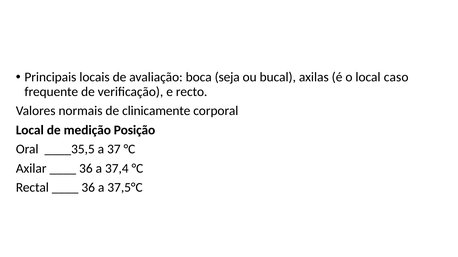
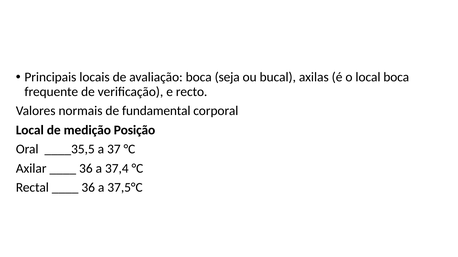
local caso: caso -> boca
clinicamente: clinicamente -> fundamental
